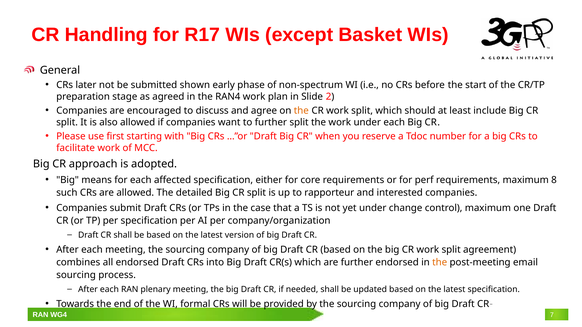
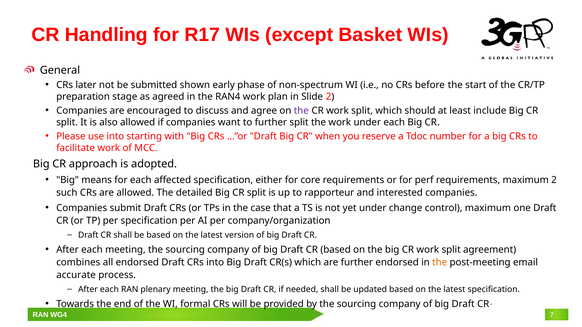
the at (301, 111) colour: orange -> purple
use first: first -> into
maximum 8: 8 -> 2
sourcing at (76, 275): sourcing -> accurate
